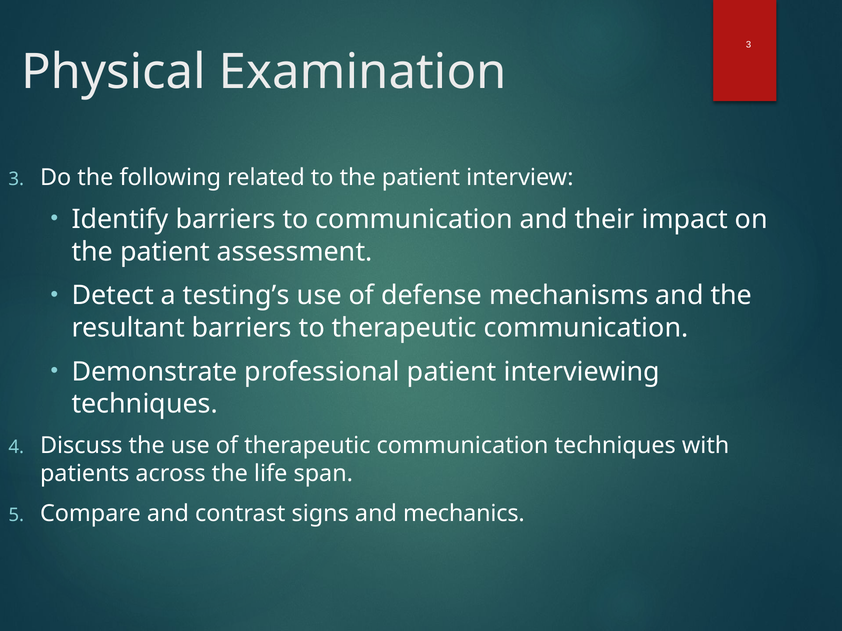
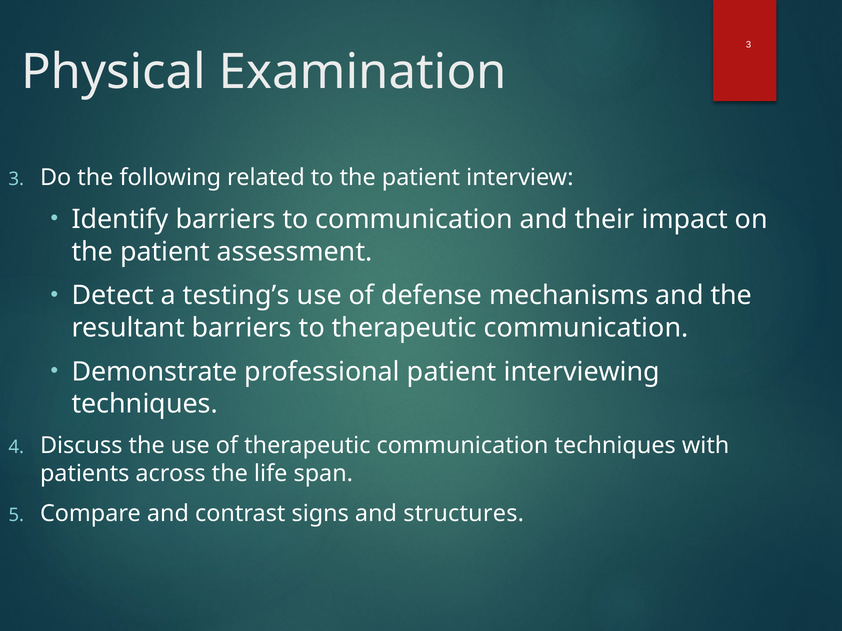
mechanics: mechanics -> structures
